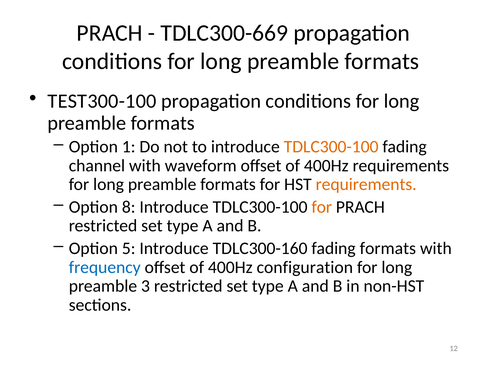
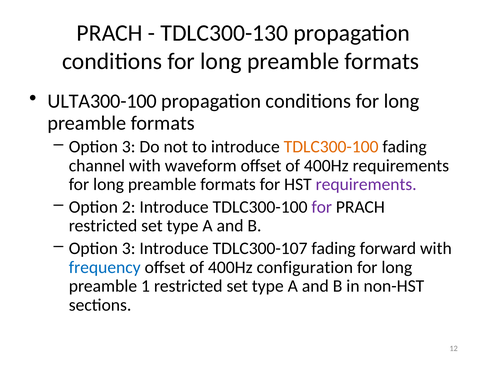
TDLC300-669: TDLC300-669 -> TDLC300-130
TEST300-100: TEST300-100 -> ULTA300-100
1 at (129, 147): 1 -> 3
requirements at (366, 185) colour: orange -> purple
8: 8 -> 2
for at (322, 207) colour: orange -> purple
5 at (129, 248): 5 -> 3
TDLC300-160: TDLC300-160 -> TDLC300-107
fading formats: formats -> forward
3: 3 -> 1
